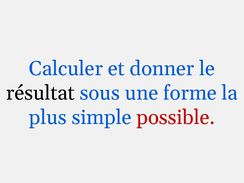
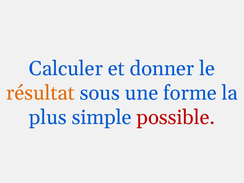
résultat colour: black -> orange
